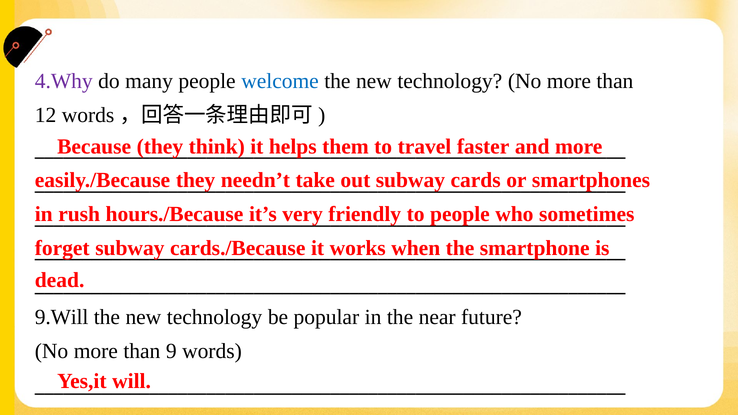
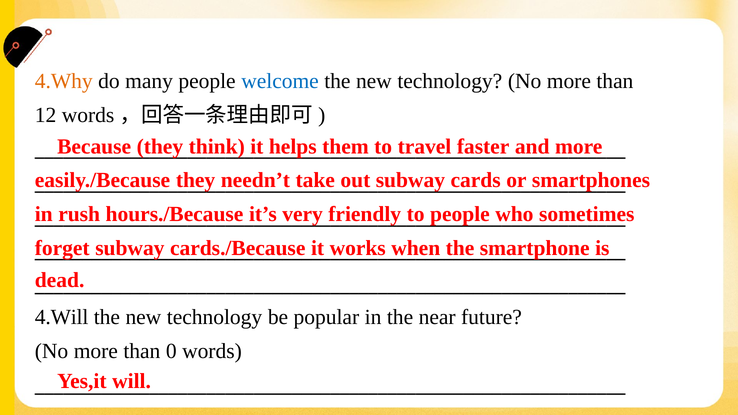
4.Why colour: purple -> orange
9.Will: 9.Will -> 4.Will
9: 9 -> 0
